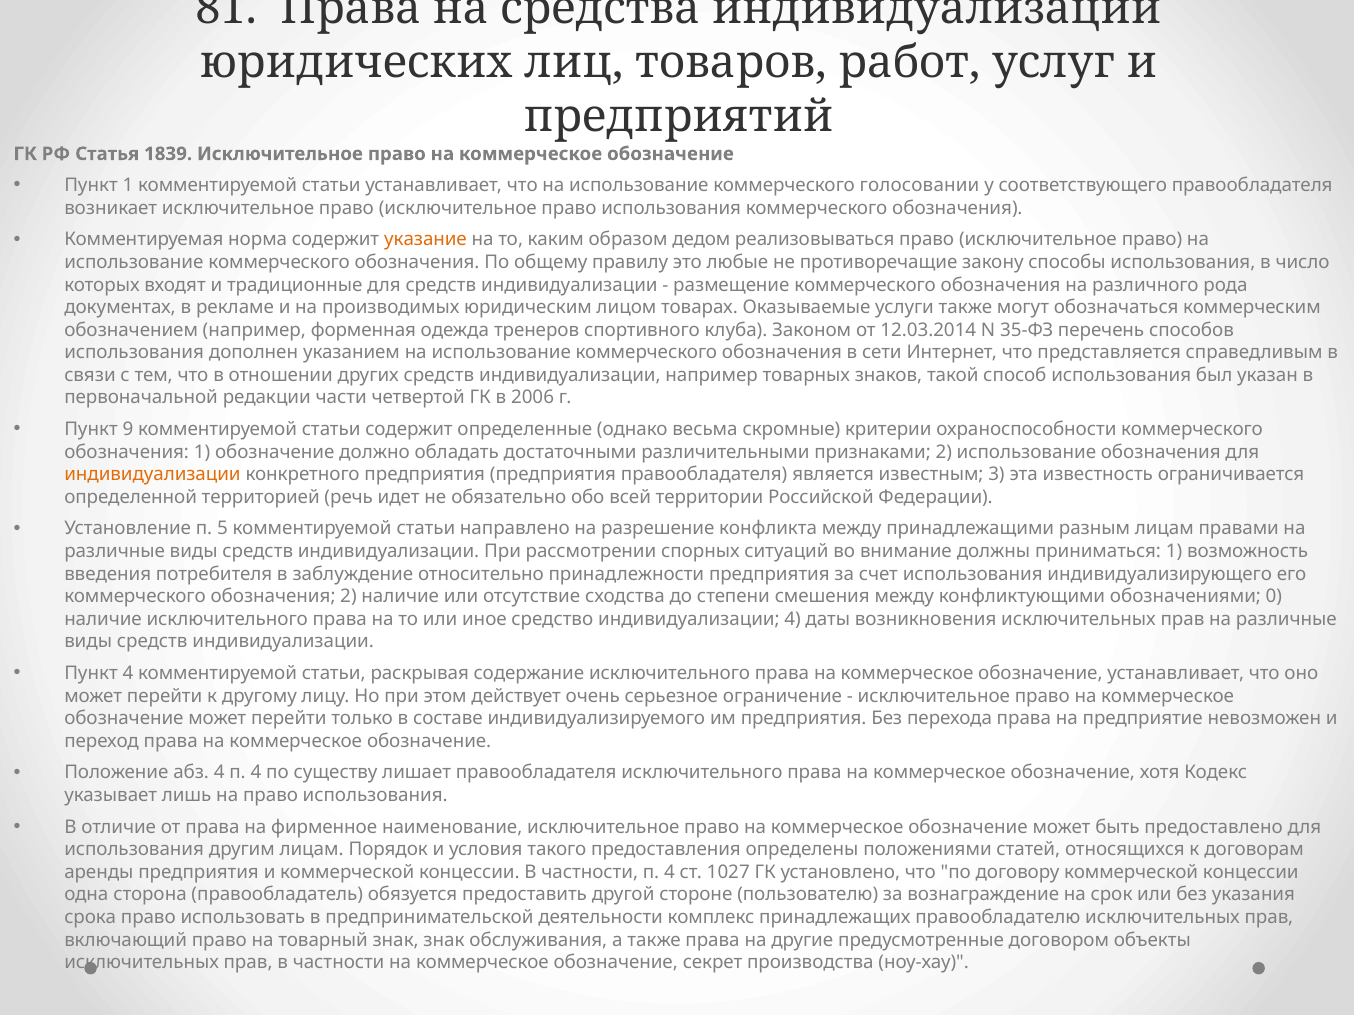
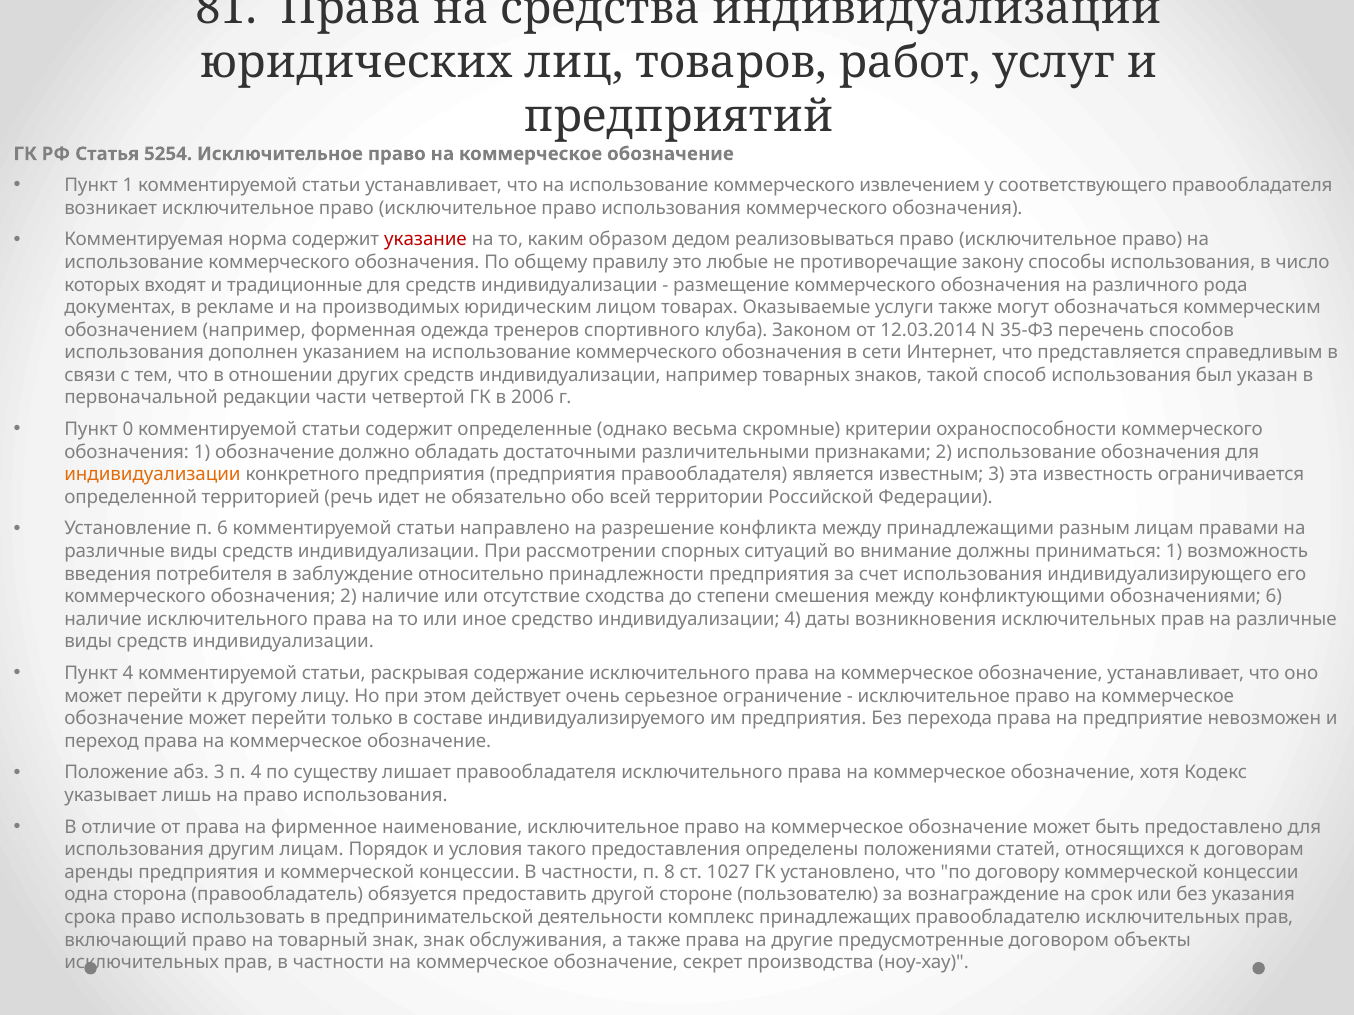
1839: 1839 -> 5254
голосовании: голосовании -> извлечением
указание colour: orange -> red
9: 9 -> 0
п 5: 5 -> 6
обозначениями 0: 0 -> 6
абз 4: 4 -> 3
частности п 4: 4 -> 8
